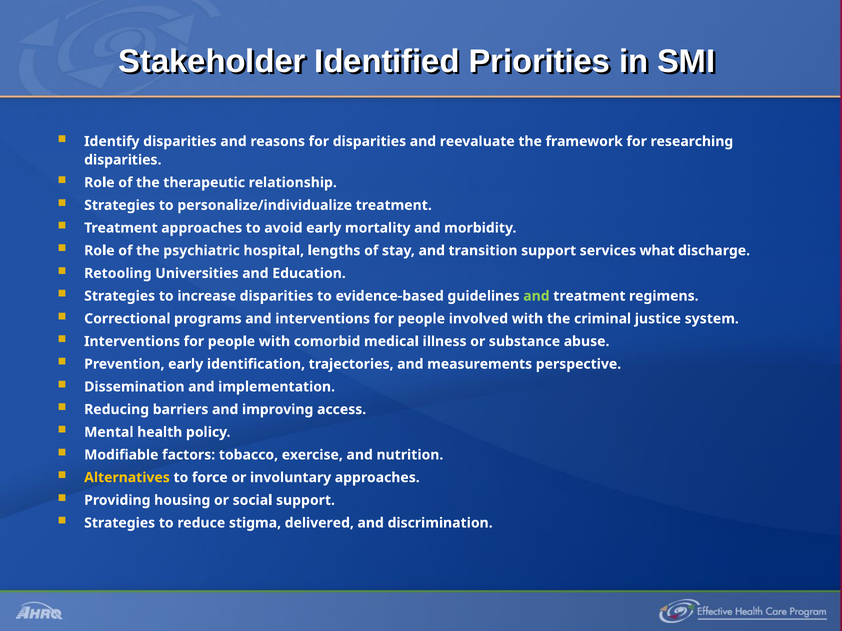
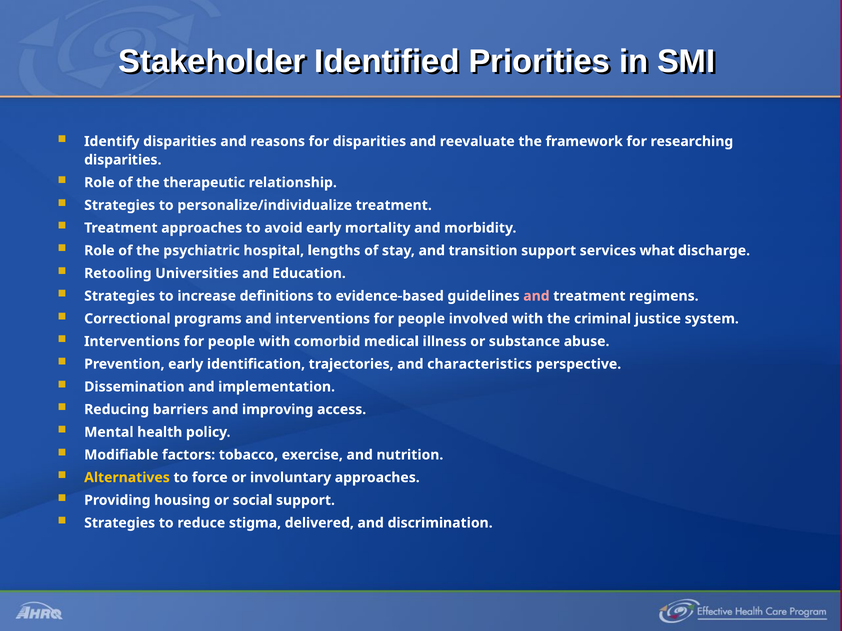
increase disparities: disparities -> definitions
and at (536, 296) colour: light green -> pink
measurements: measurements -> characteristics
